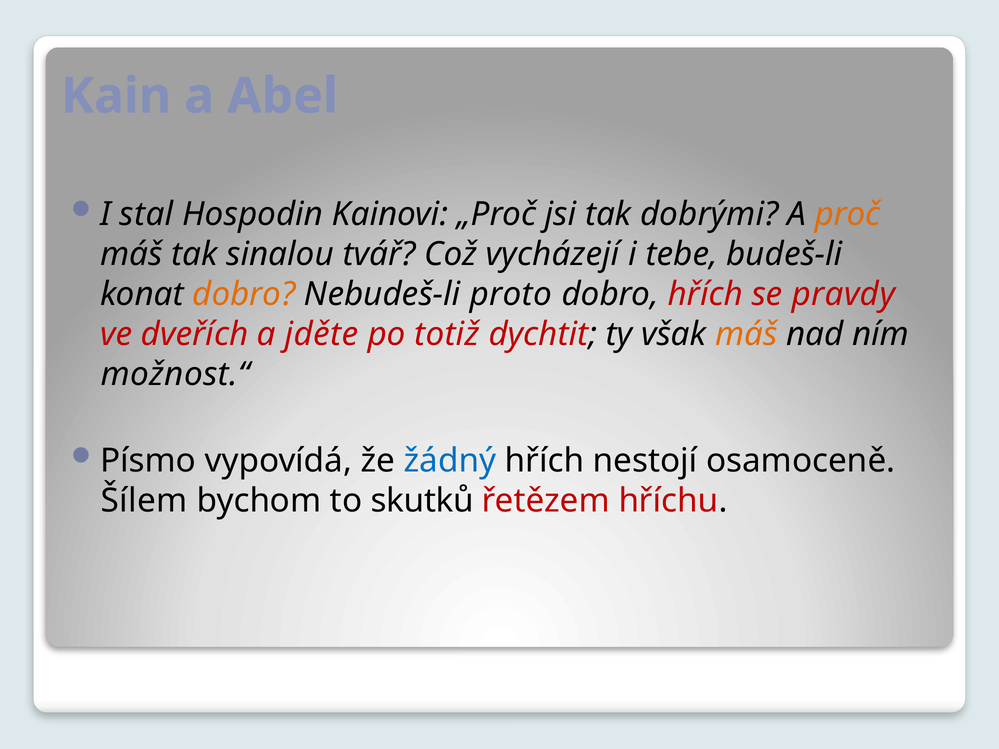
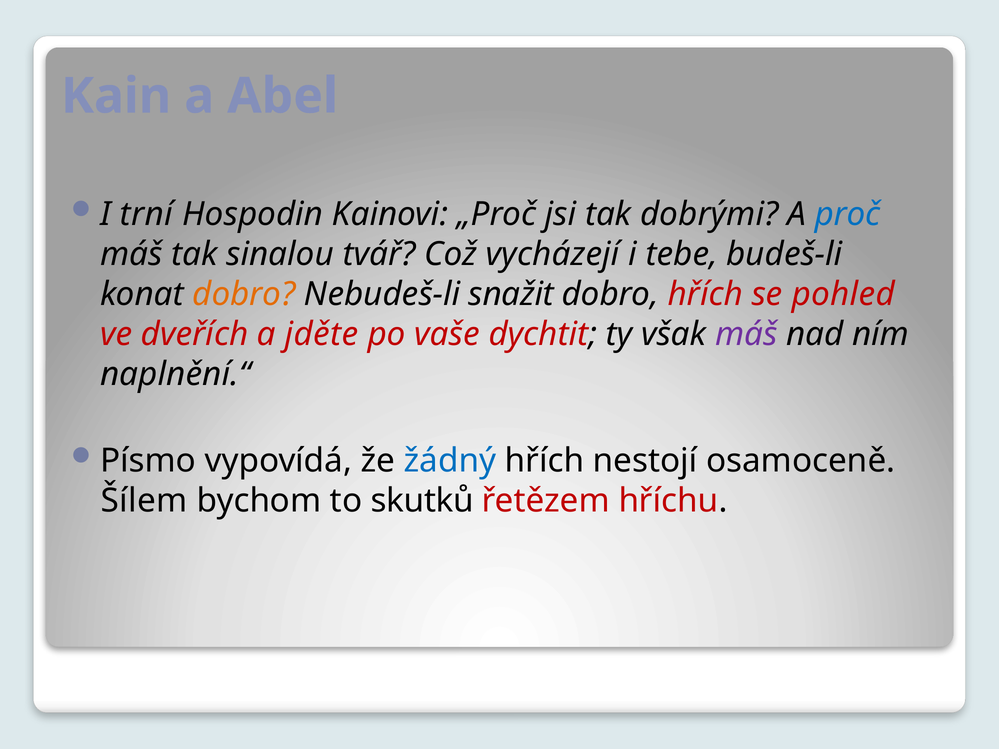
stal: stal -> trní
proč colour: orange -> blue
proto: proto -> snažit
pravdy: pravdy -> pohled
totiž: totiž -> vaše
máš at (746, 334) colour: orange -> purple
možnost.“: možnost.“ -> naplnění.“
